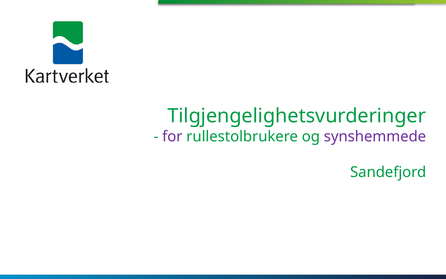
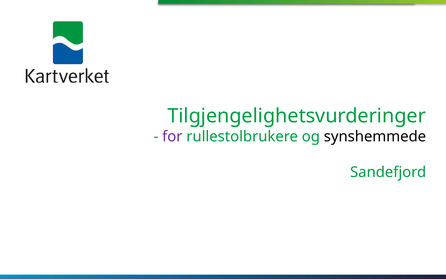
synshemmede colour: purple -> black
